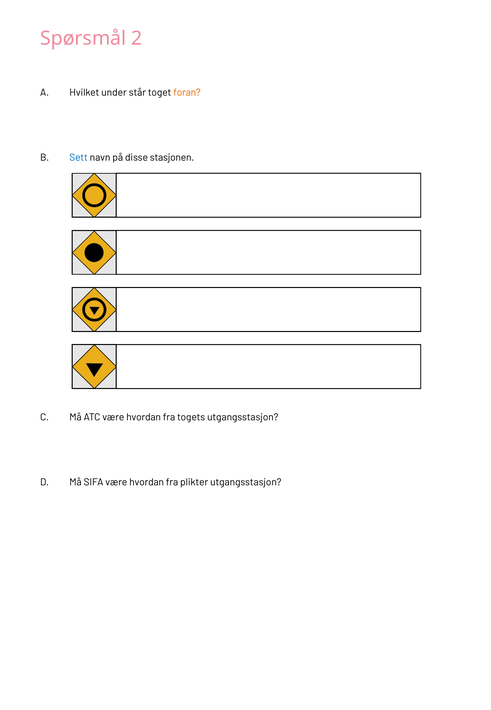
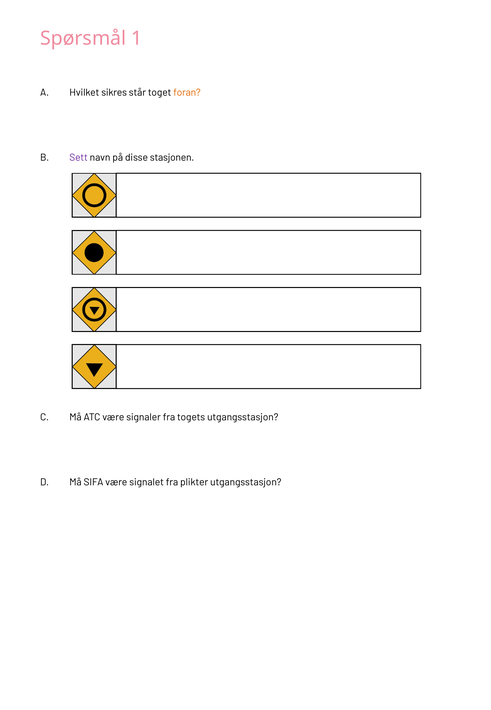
2: 2 -> 1
under: under -> sikres
Sett colour: blue -> purple
ATC være hvordan: hvordan -> signaler
SIFA være hvordan: hvordan -> signalet
